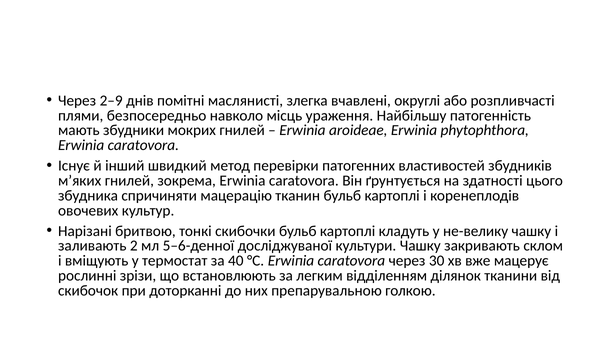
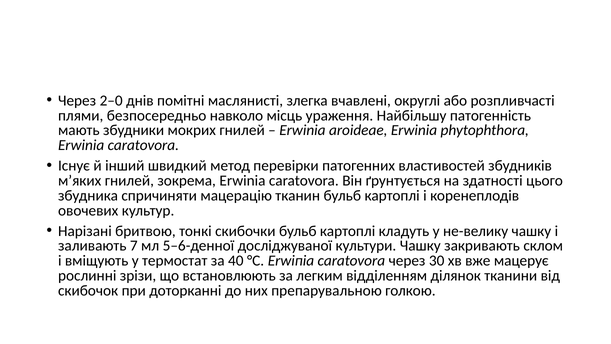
2–9: 2–9 -> 2–0
2: 2 -> 7
